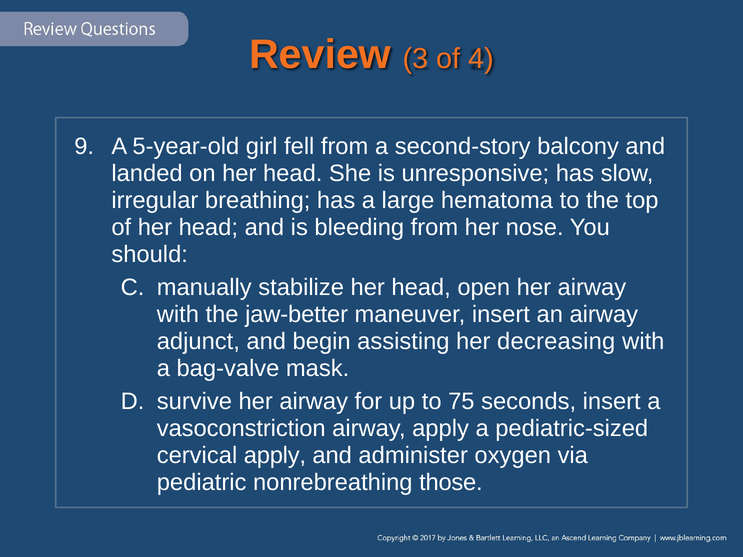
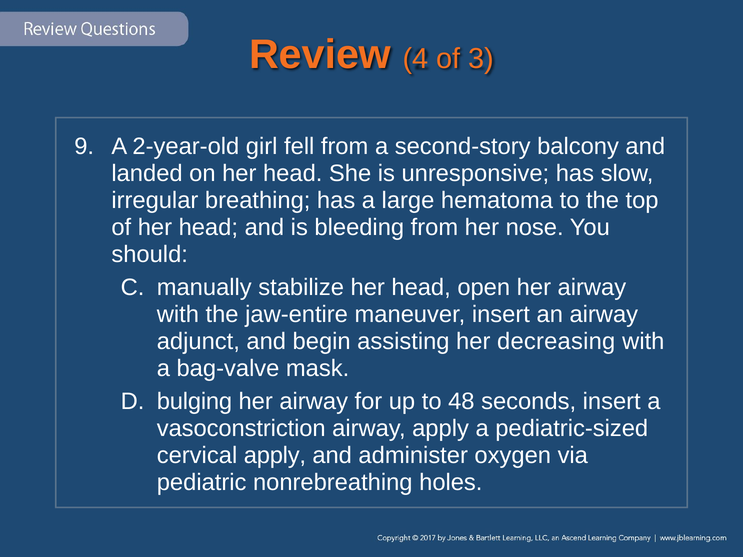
3: 3 -> 4
4: 4 -> 3
5-year-old: 5-year-old -> 2-year-old
jaw-better: jaw-better -> jaw-entire
survive: survive -> bulging
75: 75 -> 48
those: those -> holes
